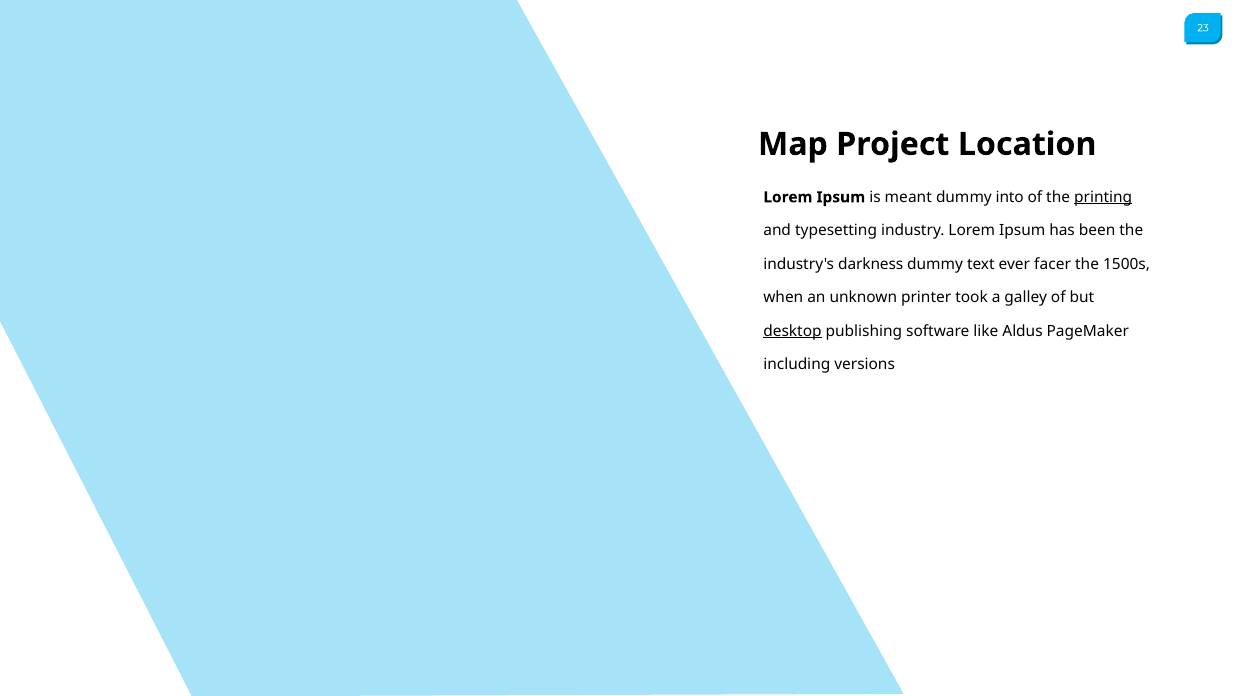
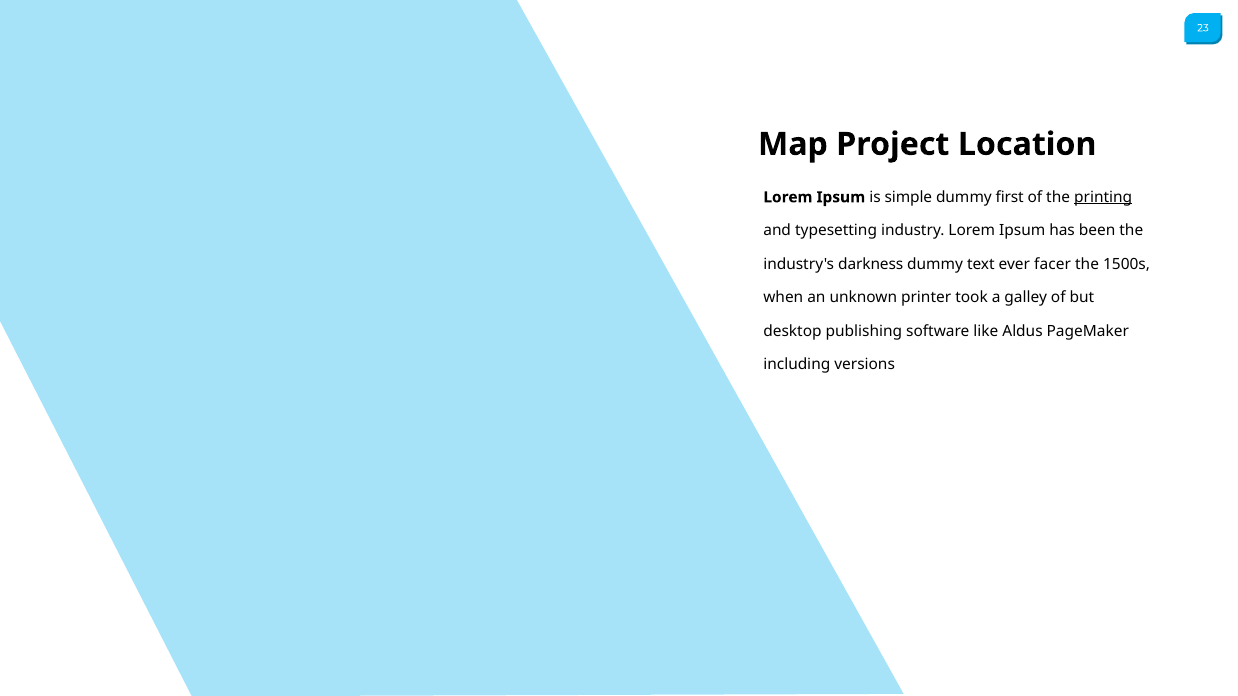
meant: meant -> simple
into: into -> first
desktop underline: present -> none
